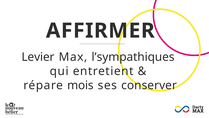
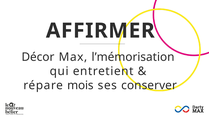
Levier: Levier -> Décor
l’sympathiques: l’sympathiques -> l’mémorisation
